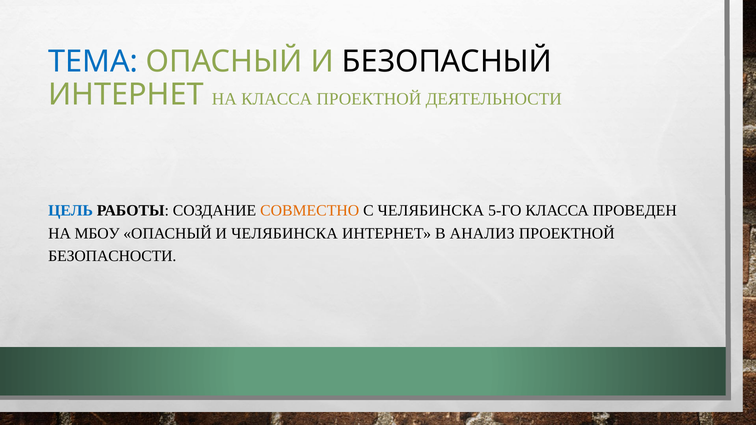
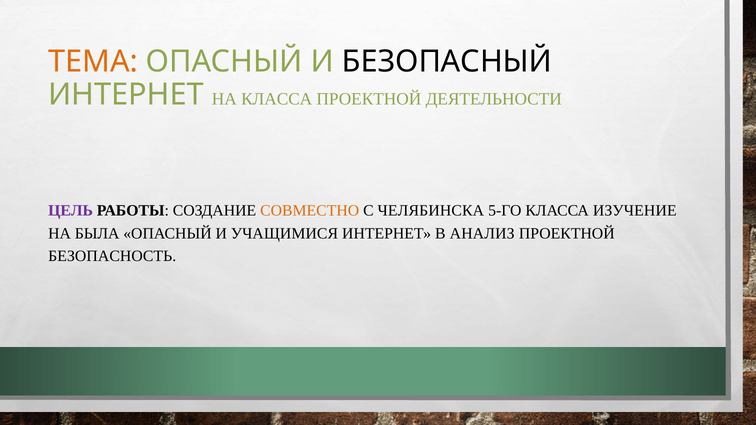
ТЕМА colour: blue -> orange
ЦЕЛЬ colour: blue -> purple
ПРОВЕДЕН: ПРОВЕДЕН -> ИЗУЧЕНИЕ
МБОУ: МБОУ -> БЫЛА
И ЧЕЛЯБИНСКА: ЧЕЛЯБИНСКА -> УЧАЩИМИСЯ
БЕЗОПАСНОСТИ: БЕЗОПАСНОСТИ -> БЕЗОПАСНОСТЬ
